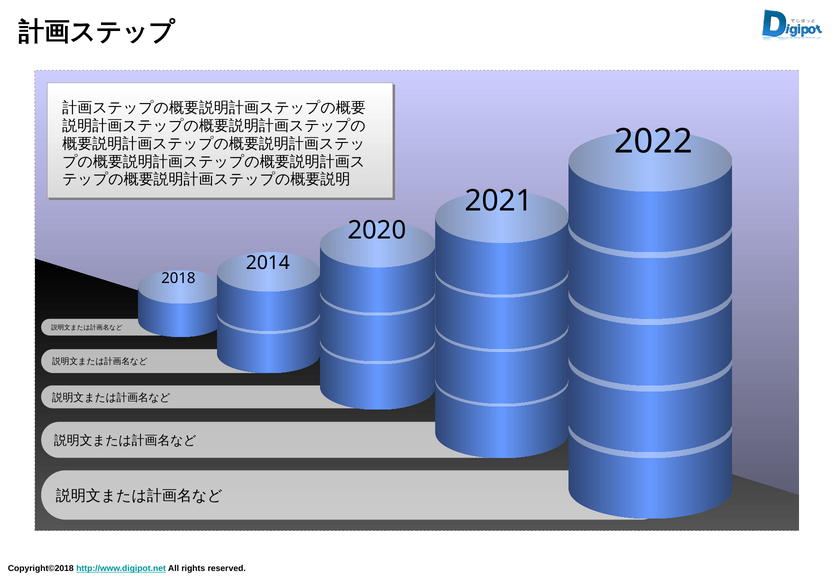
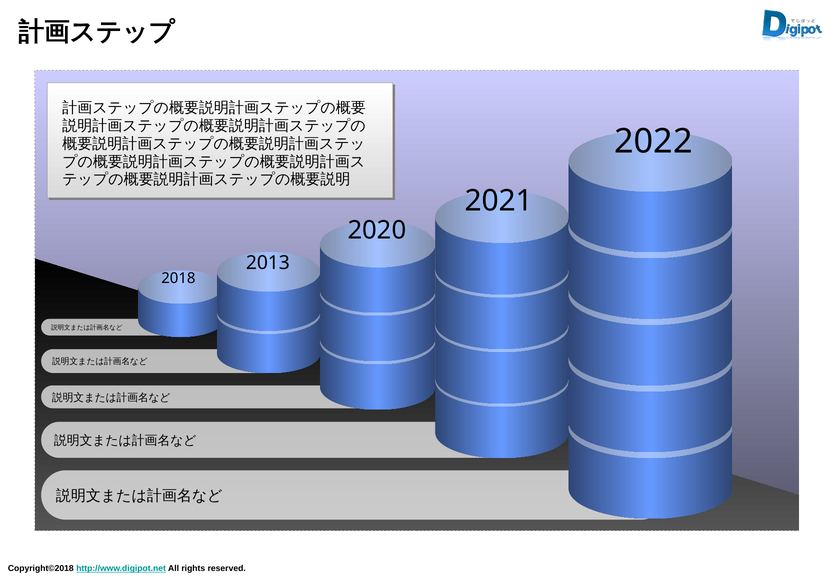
2014: 2014 -> 2013
